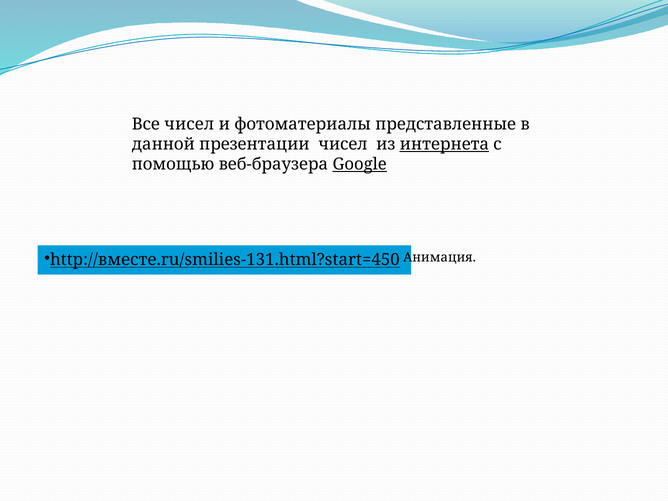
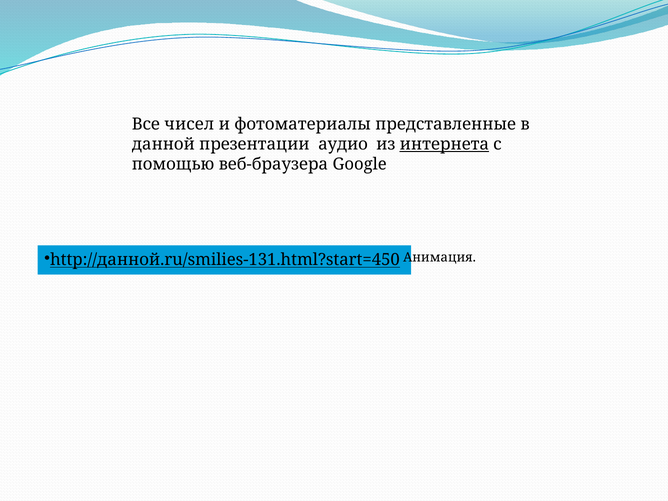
презентации чисел: чисел -> аудио
Google underline: present -> none
http://вместе.ru/smilies-131.html?start=450: http://вместе.ru/smilies-131.html?start=450 -> http://данной.ru/smilies-131.html?start=450
